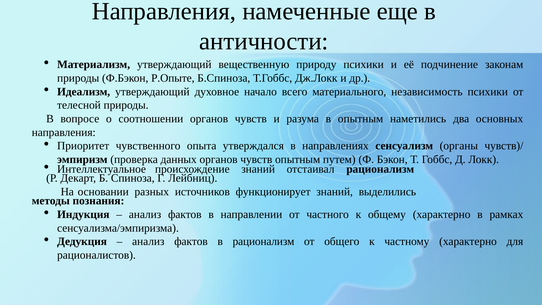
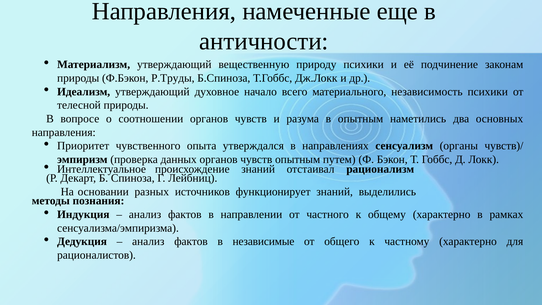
Р.Опыте: Р.Опыте -> Р.Труды
в рационализм: рационализм -> независимые
